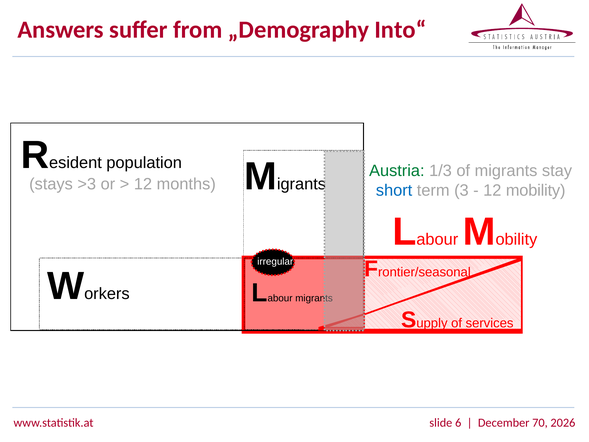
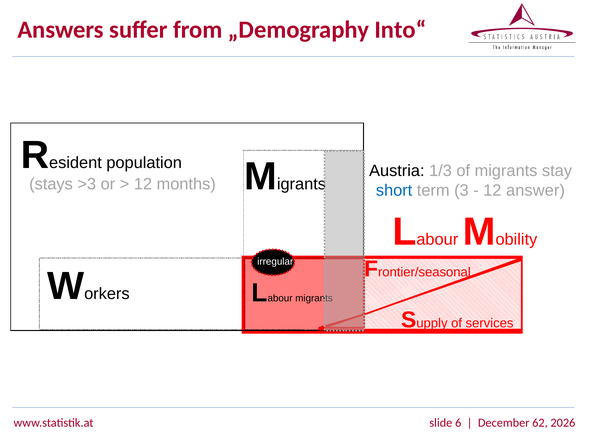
Austria colour: green -> black
mobility: mobility -> answer
70: 70 -> 62
